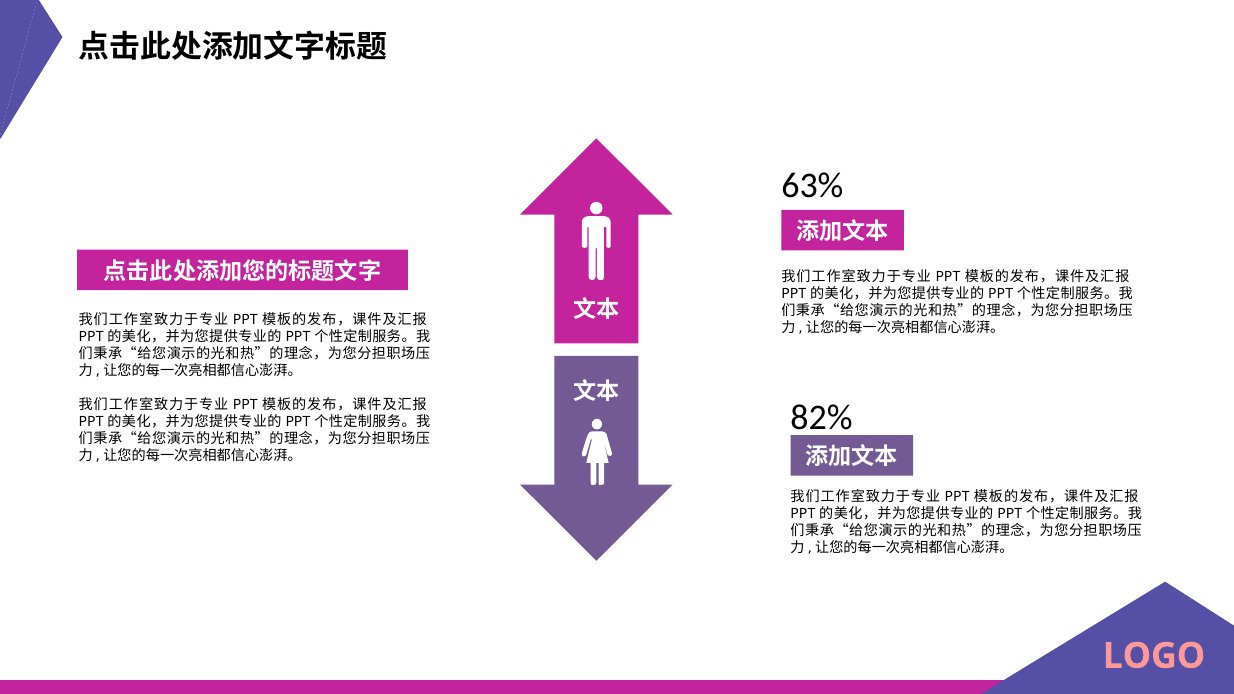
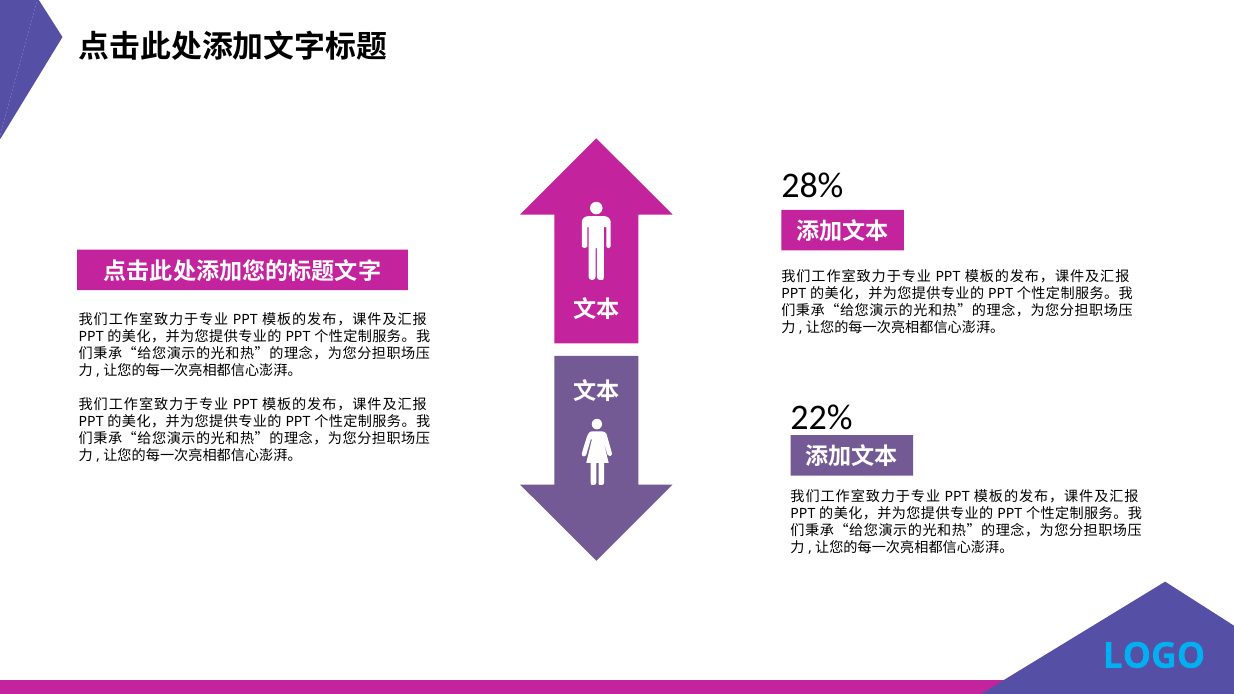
63%: 63% -> 28%
82%: 82% -> 22%
LOGO colour: pink -> light blue
